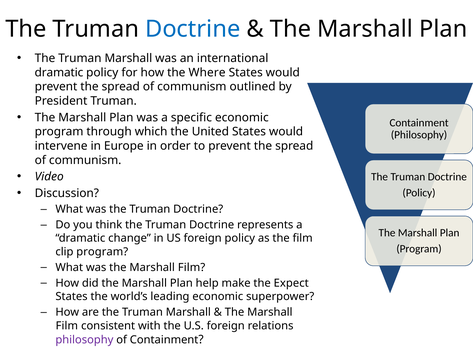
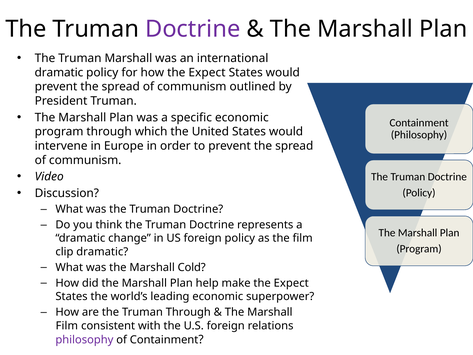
Doctrine at (193, 29) colour: blue -> purple
how the Where: Where -> Expect
clip program: program -> dramatic
was the Marshall Film: Film -> Cold
are the Truman Marshall: Marshall -> Through
